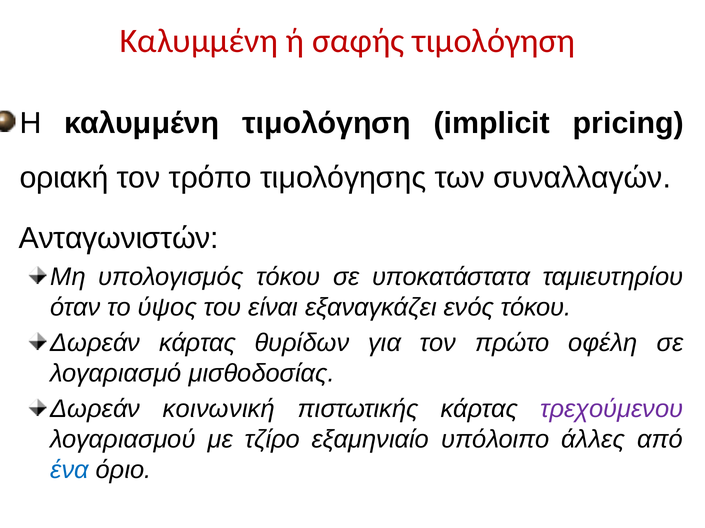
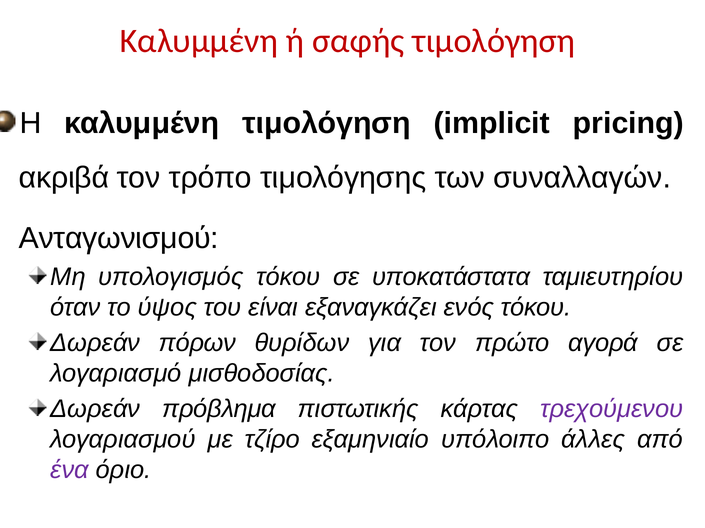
οριακή: οριακή -> ακριβά
Ανταγωνιστών: Ανταγωνιστών -> Ανταγωνισμού
Δωρεάν κάρτας: κάρτας -> πόρων
οφέλη: οφέλη -> αγορά
κοινωνική: κοινωνική -> πρόβλημα
ένα colour: blue -> purple
